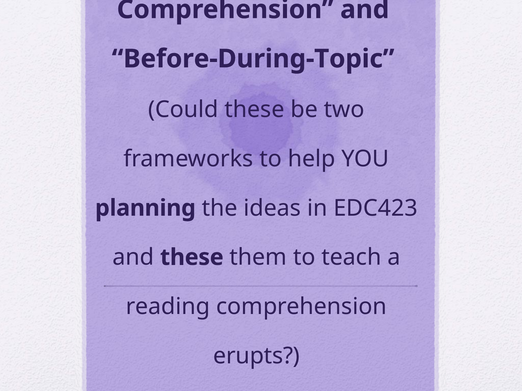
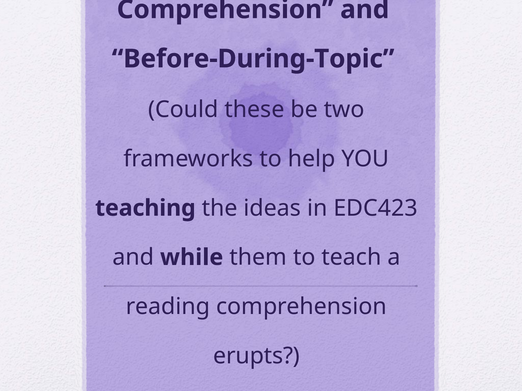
planning: planning -> teaching
and these: these -> while
